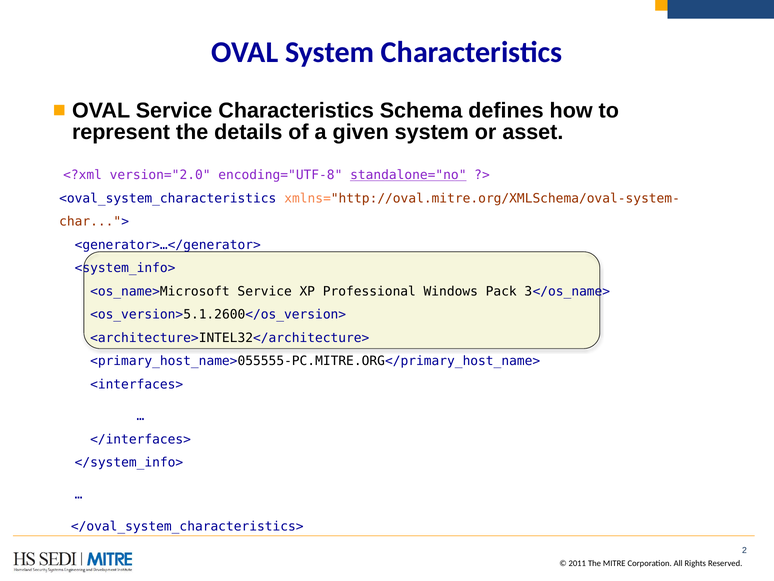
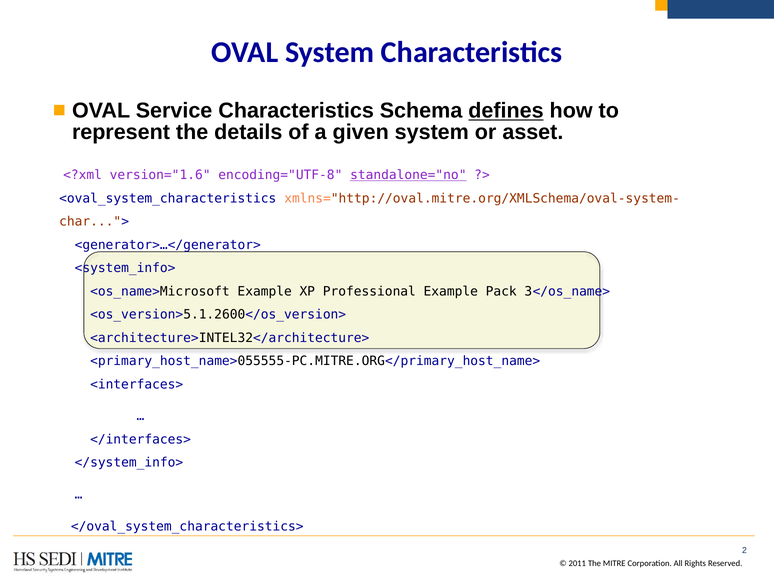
defines underline: none -> present
version="2.0: version="2.0 -> version="1.6
<os_name>Microsoft Service: Service -> Example
Professional Windows: Windows -> Example
